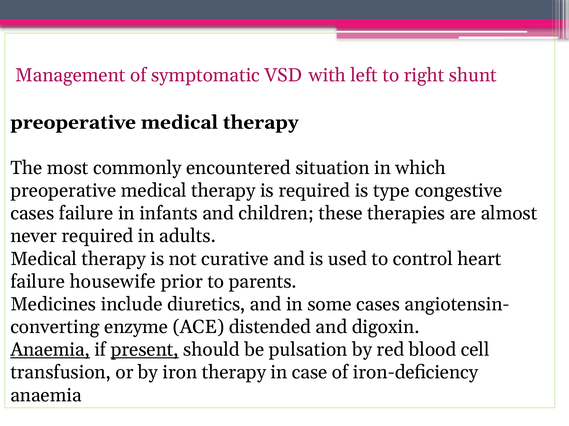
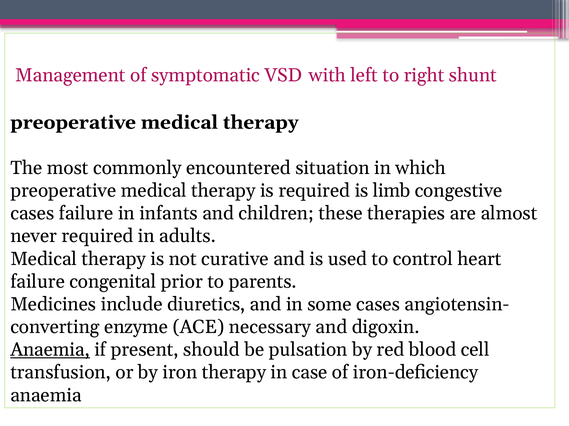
type: type -> limb
housewife: housewife -> congenital
distended: distended -> necessary
present underline: present -> none
